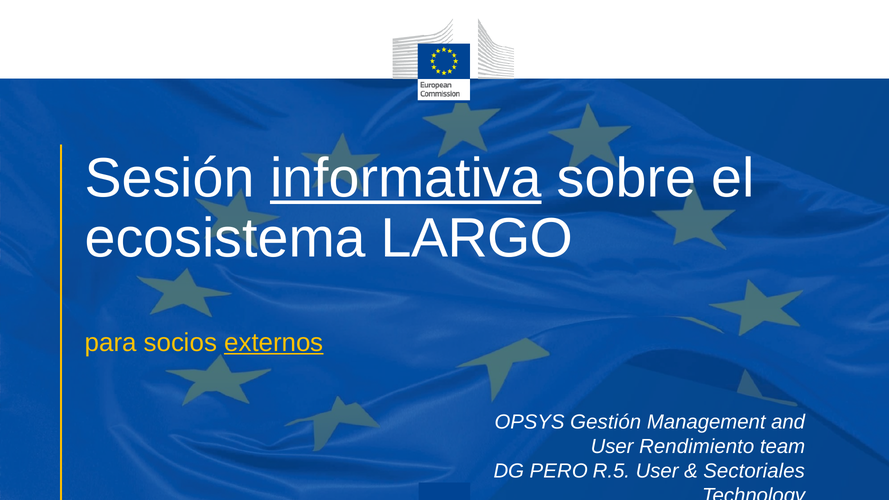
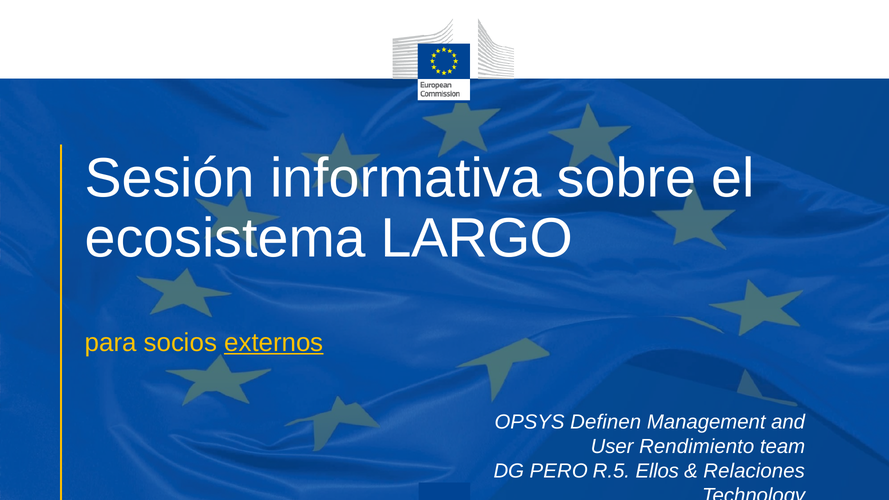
informativa underline: present -> none
Gestión: Gestión -> Definen
R.5 User: User -> Ellos
Sectoriales: Sectoriales -> Relaciones
